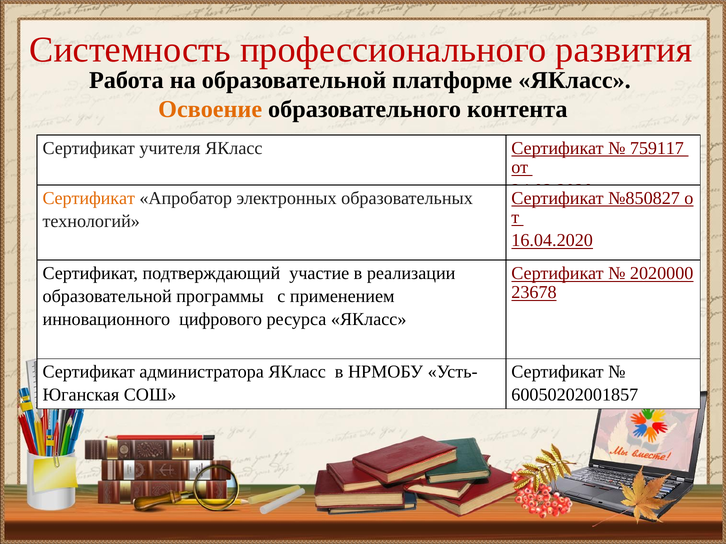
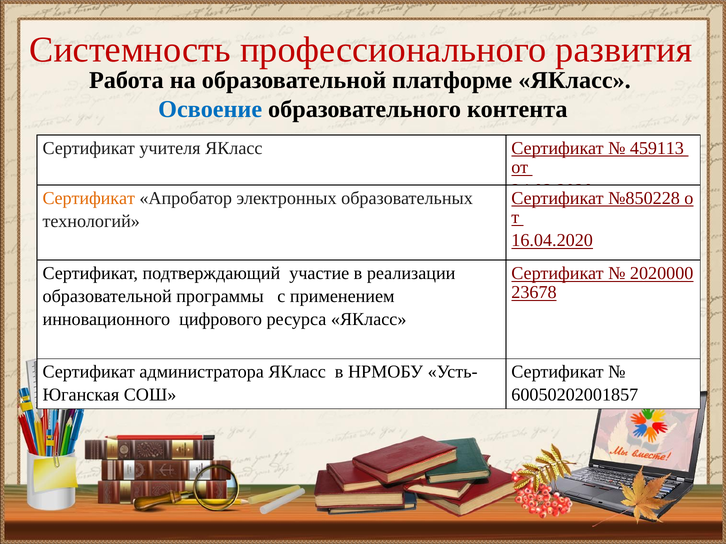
Освоение colour: orange -> blue
759117: 759117 -> 459113
№850827: №850827 -> №850228
